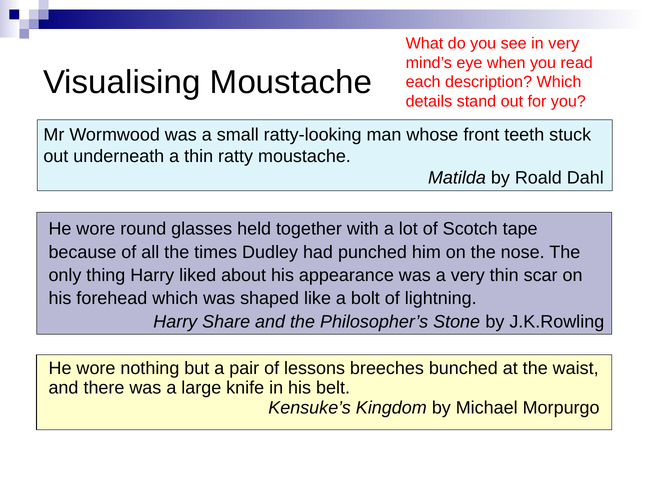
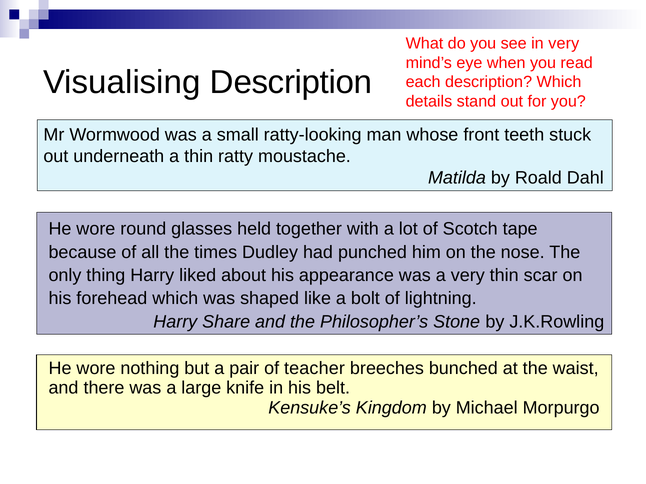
Visualising Moustache: Moustache -> Description
lessons: lessons -> teacher
